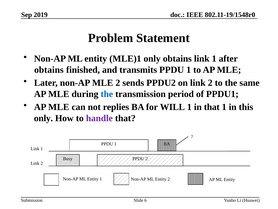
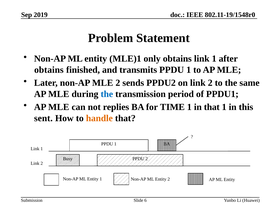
WILL: WILL -> TIME
only at (43, 118): only -> sent
handle colour: purple -> orange
